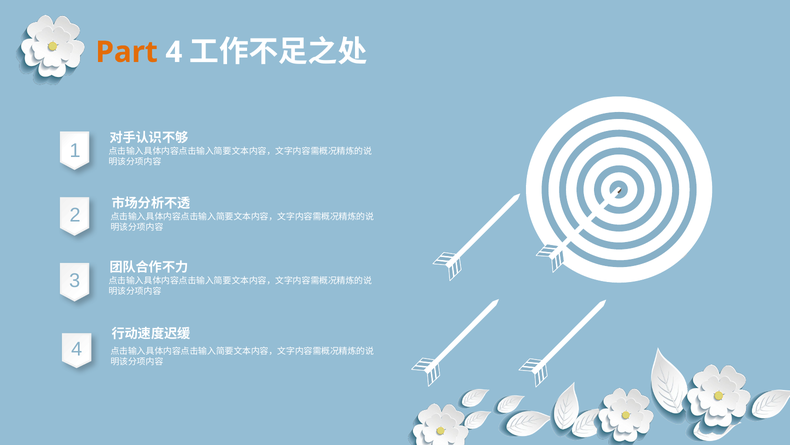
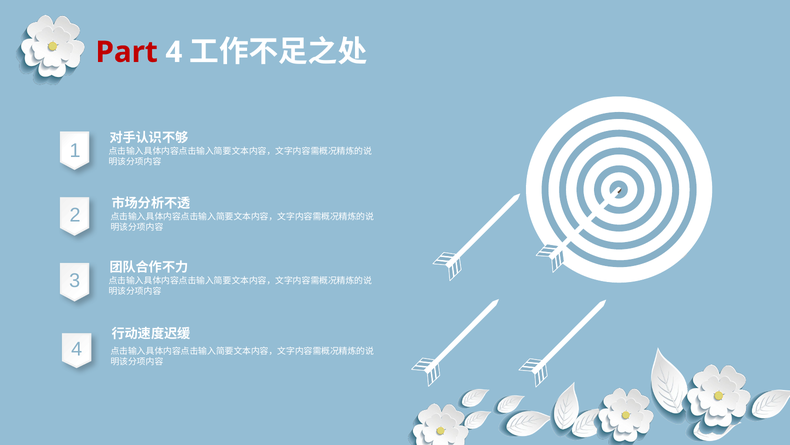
Part colour: orange -> red
